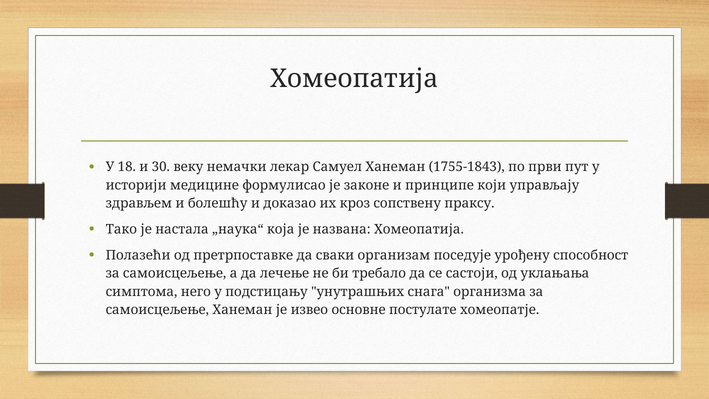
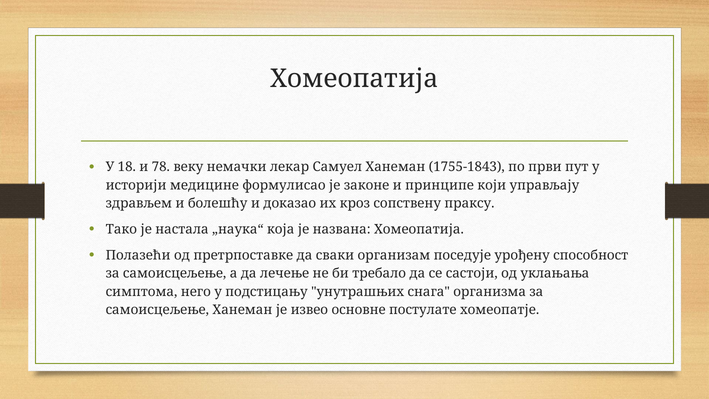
30: 30 -> 78
